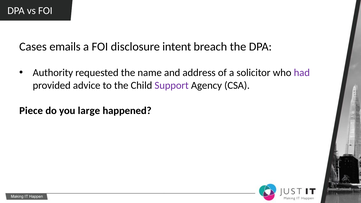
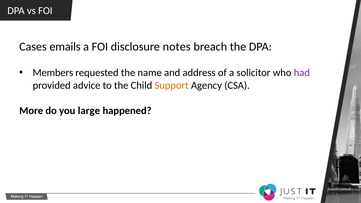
intent: intent -> notes
Authority: Authority -> Members
Support colour: purple -> orange
Piece: Piece -> More
